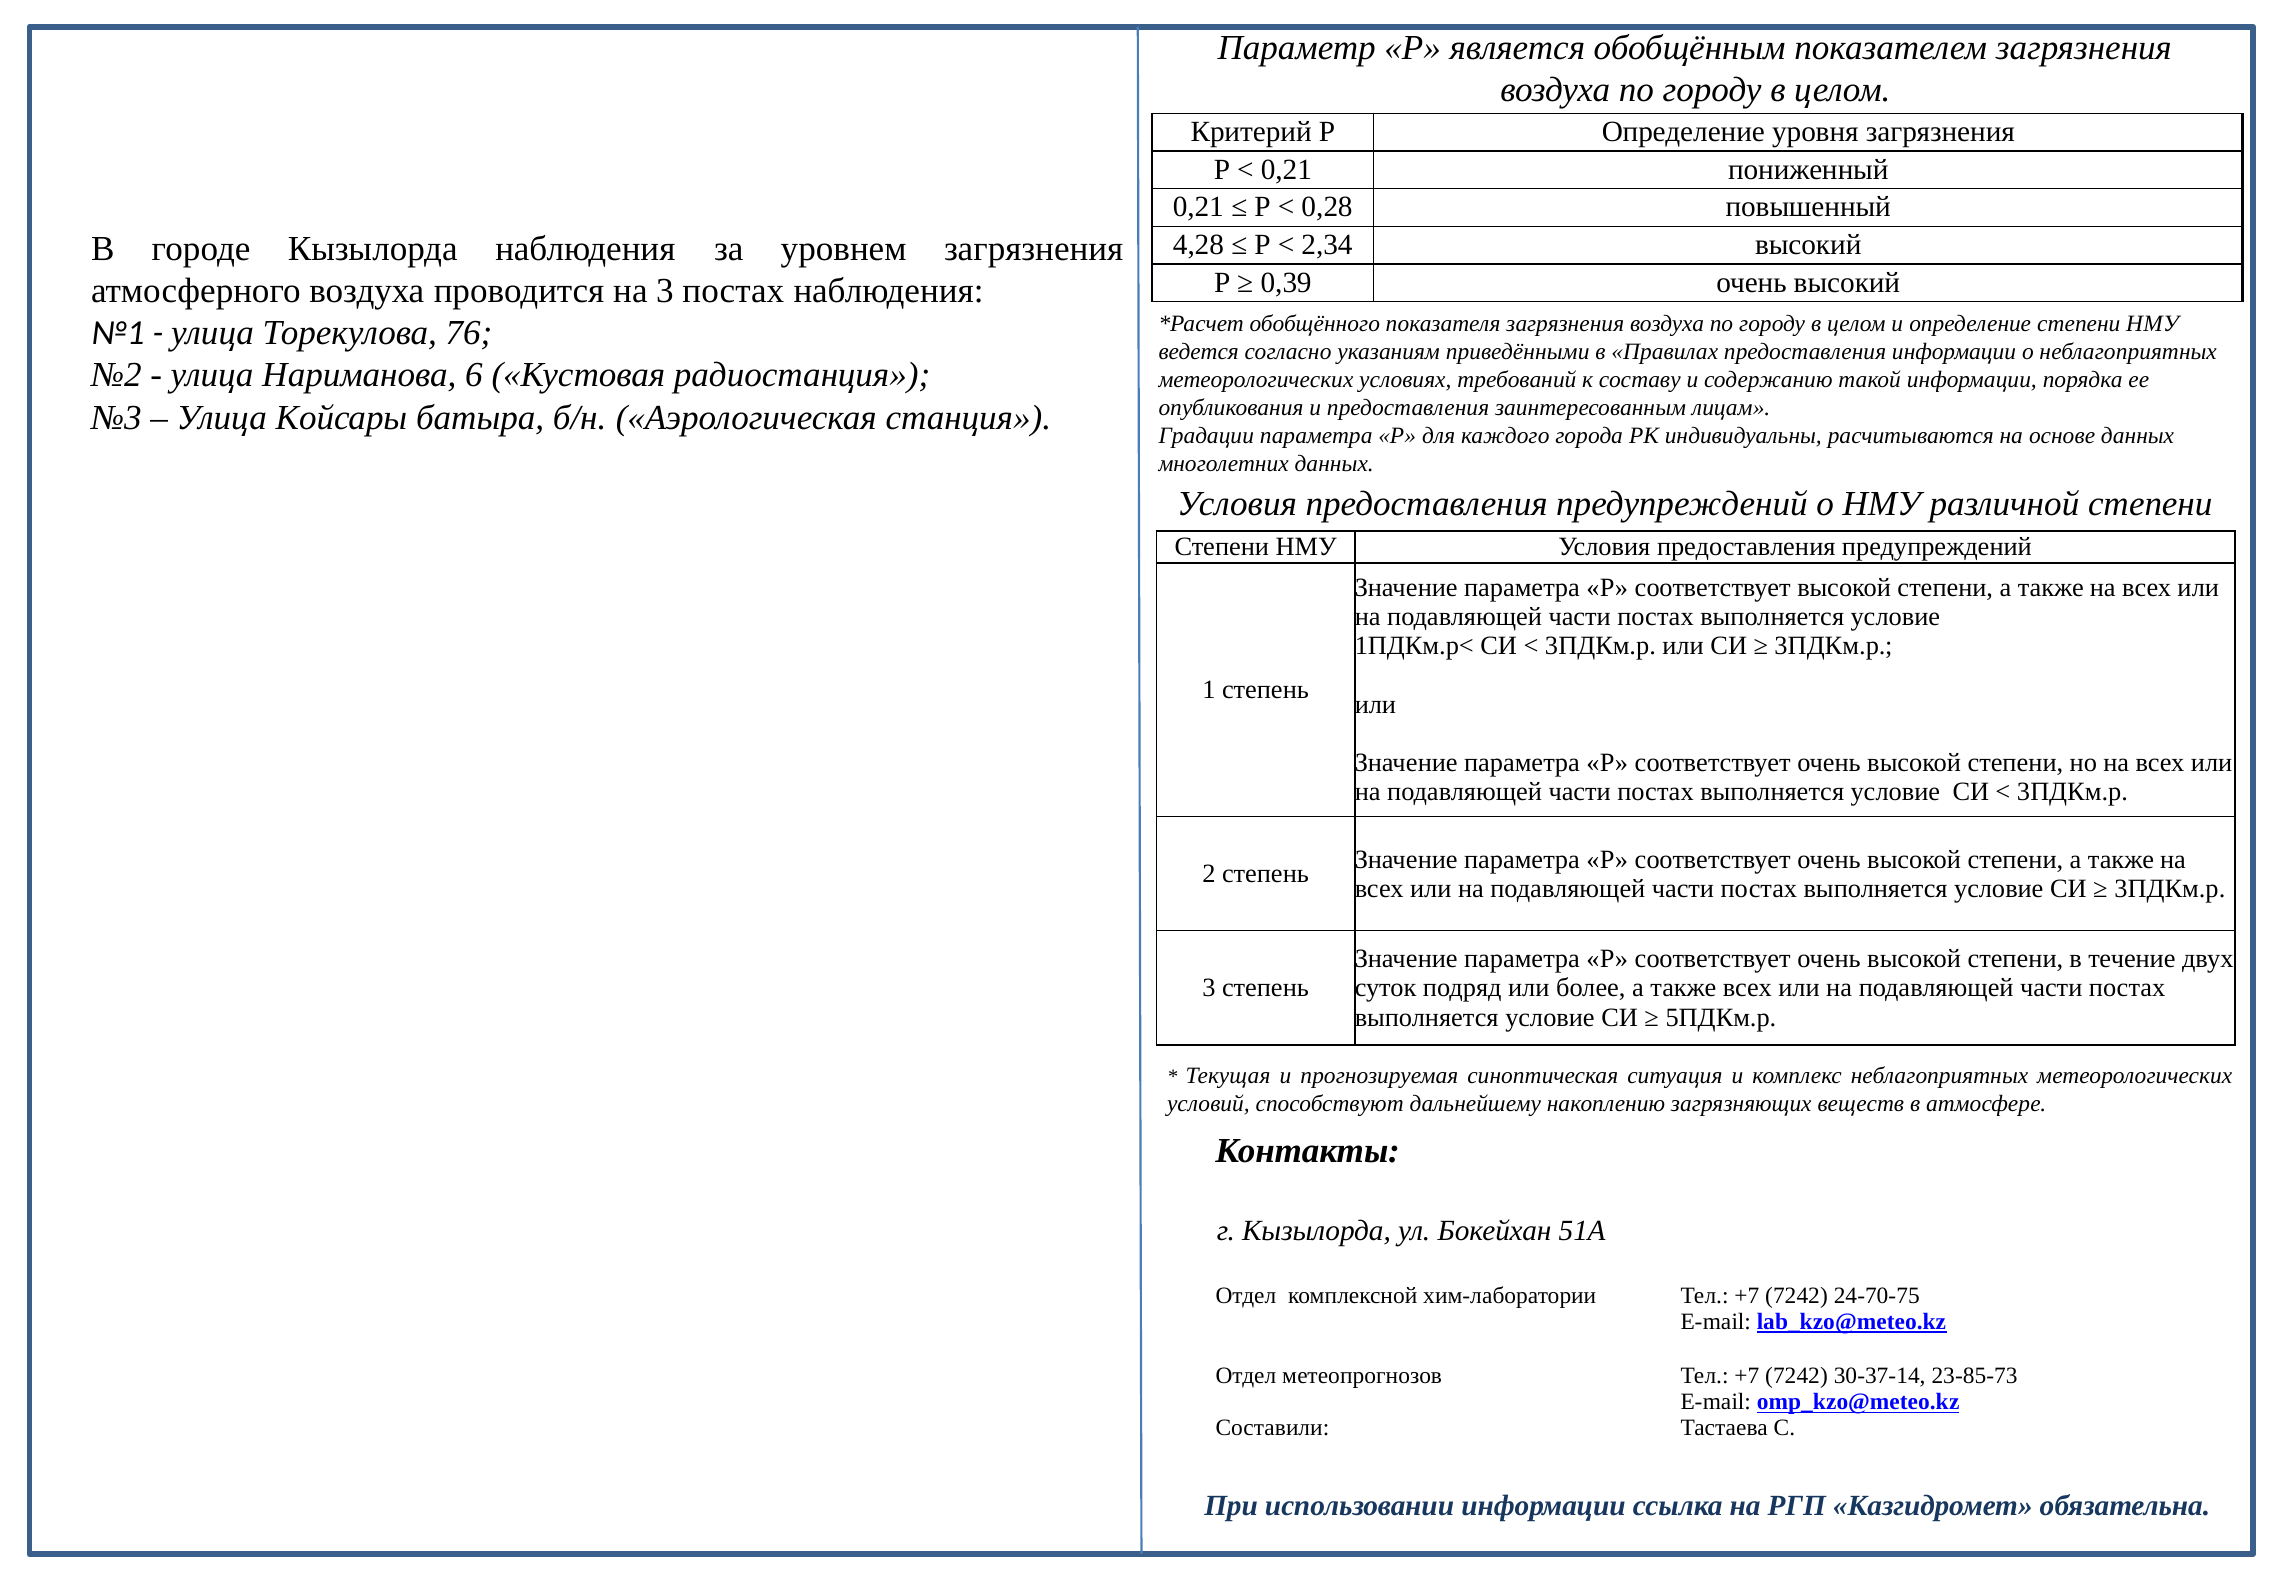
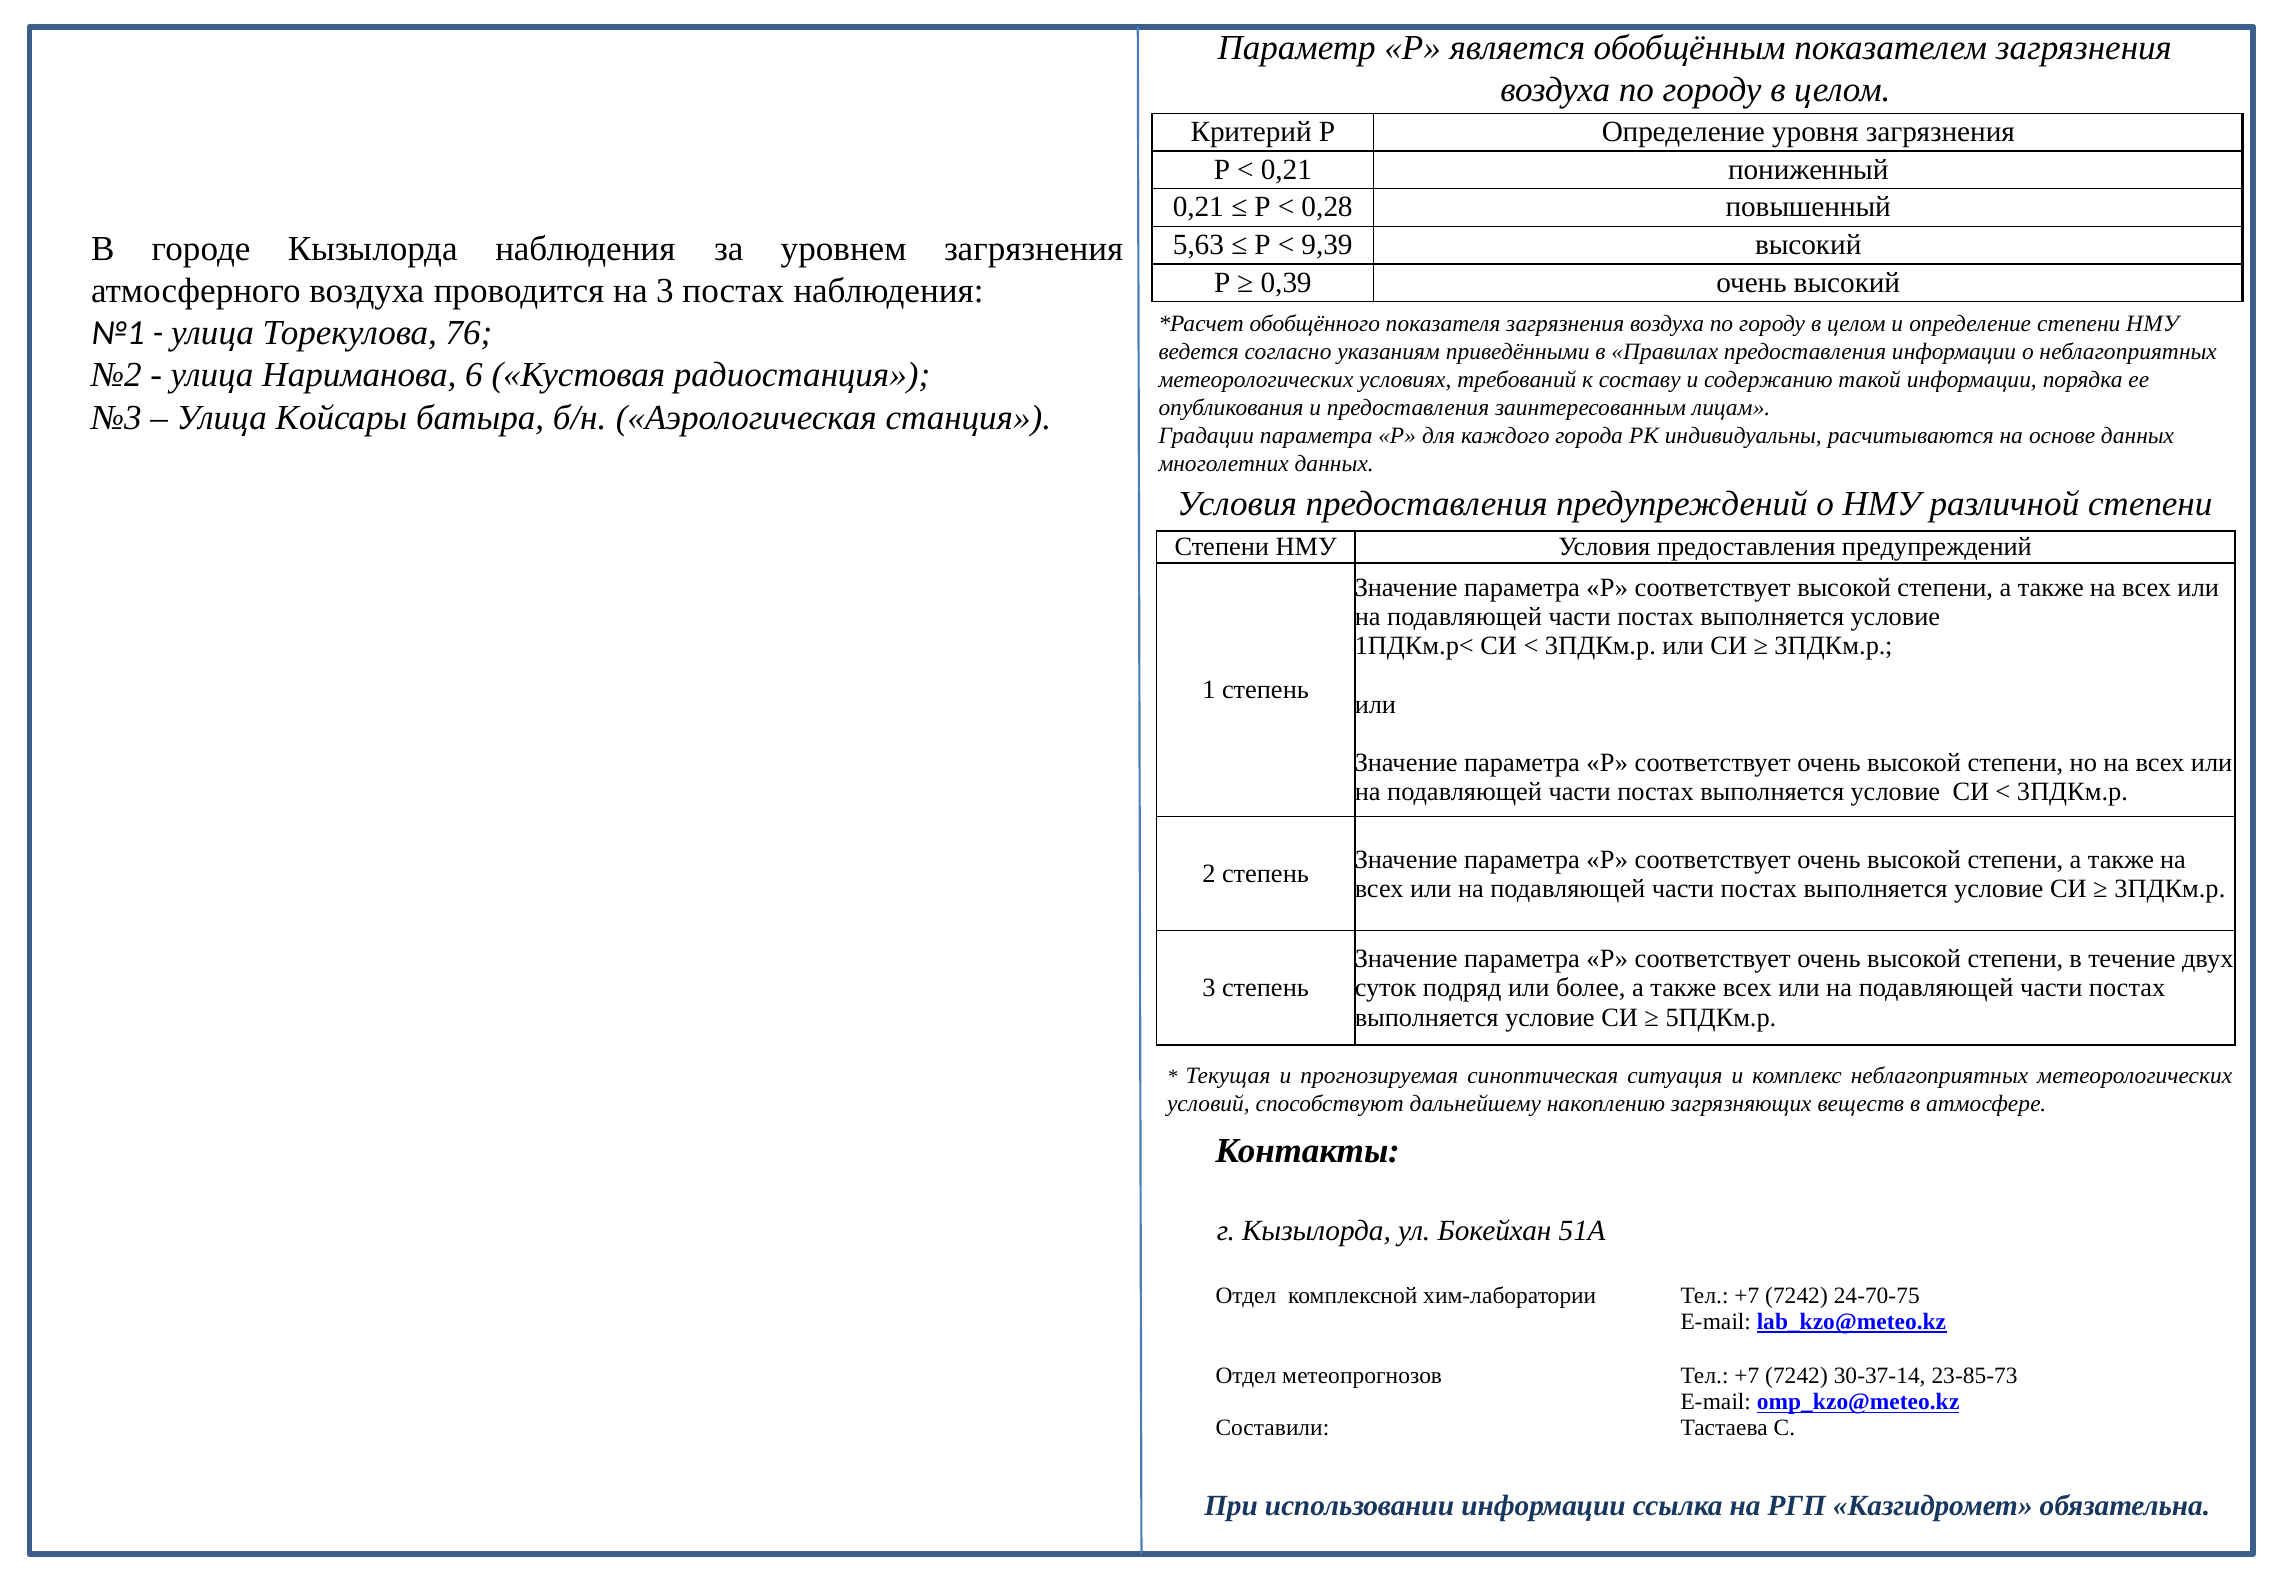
4,28: 4,28 -> 5,63
2,34: 2,34 -> 9,39
